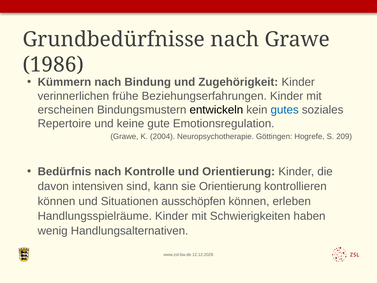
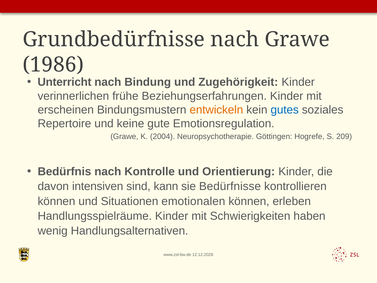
Kümmern: Kümmern -> Unterricht
entwickeln colour: black -> orange
sie Orientierung: Orientierung -> Bedürfnisse
ausschöpfen: ausschöpfen -> emotionalen
